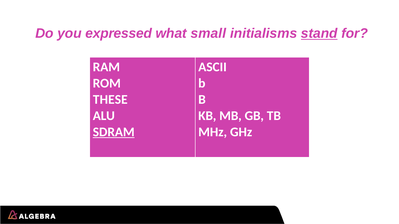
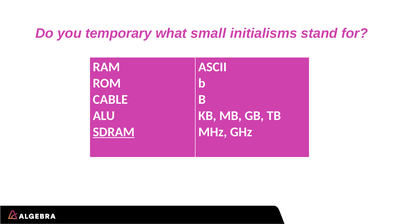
expressed: expressed -> temporary
stand underline: present -> none
THESE: THESE -> CABLE
